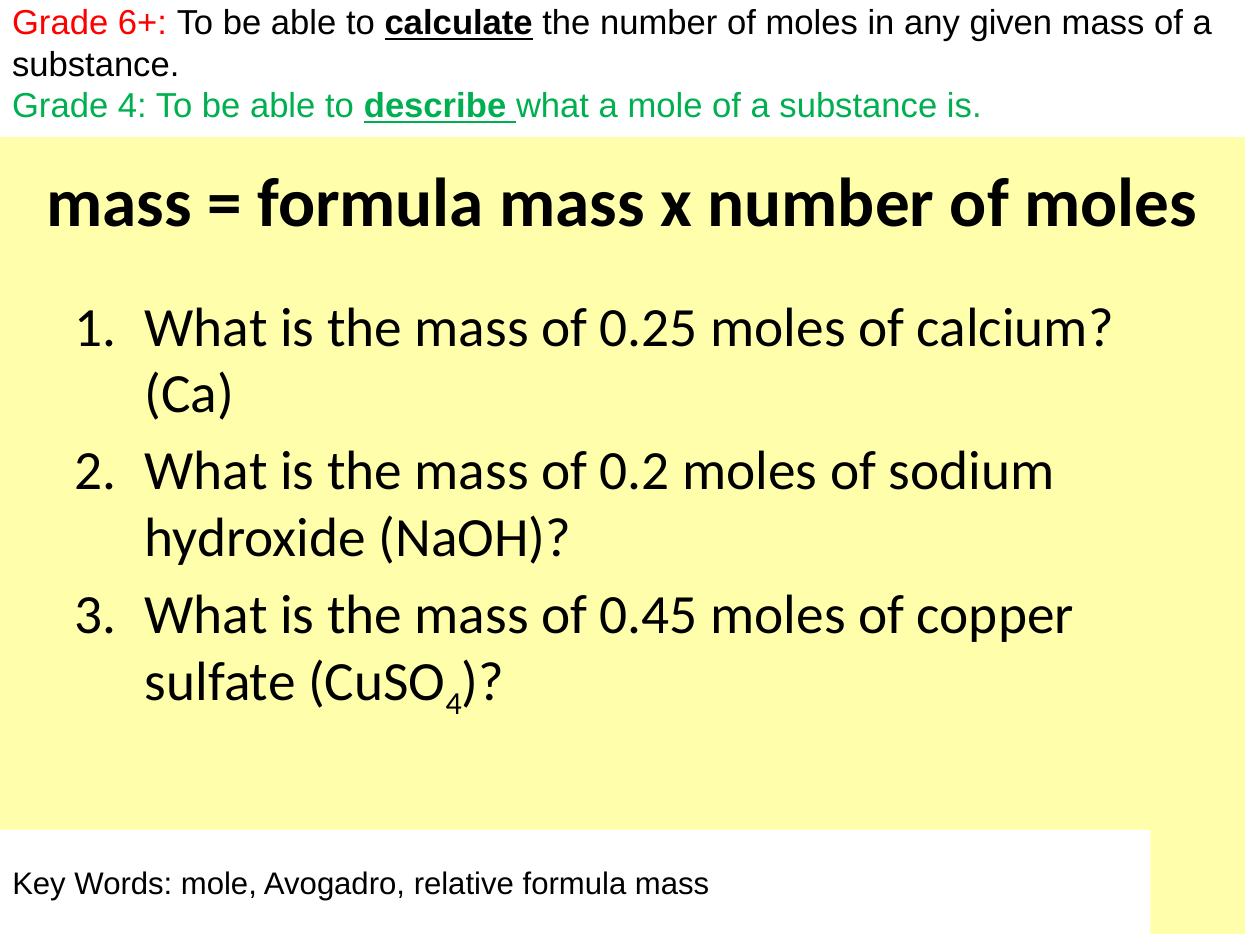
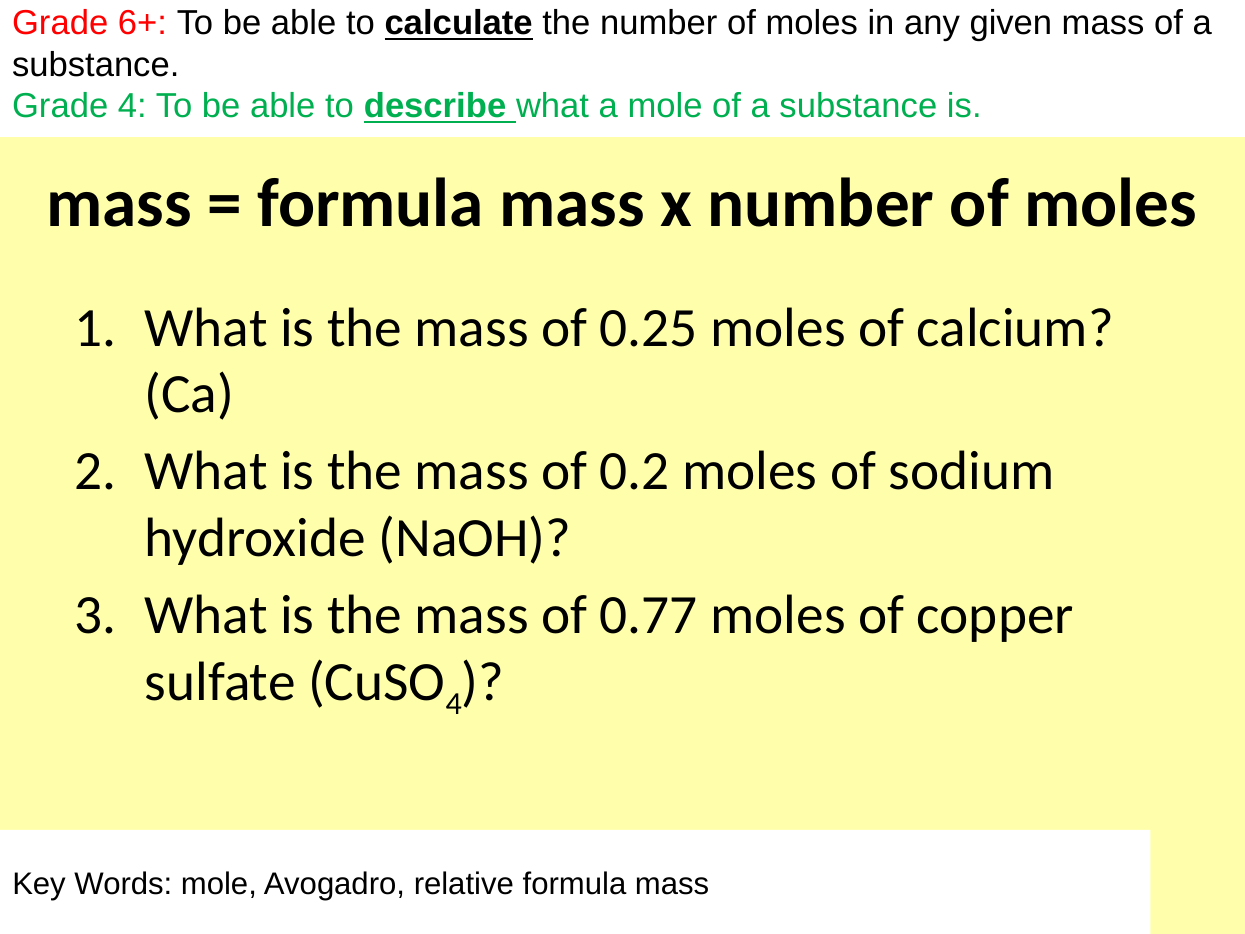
0.45: 0.45 -> 0.77
